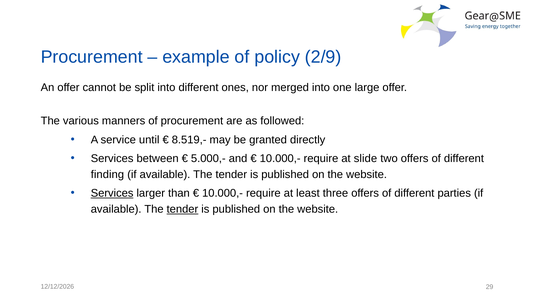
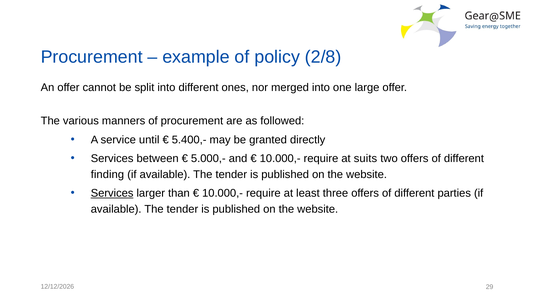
2/9: 2/9 -> 2/8
8.519,-: 8.519,- -> 5.400,-
slide: slide -> suits
tender at (182, 210) underline: present -> none
